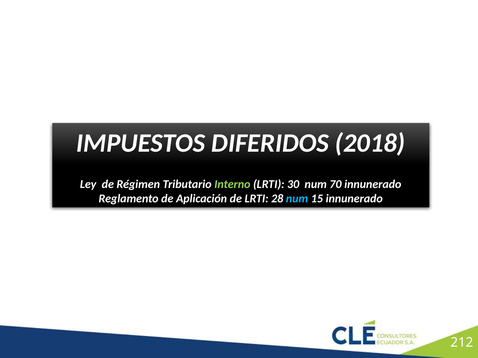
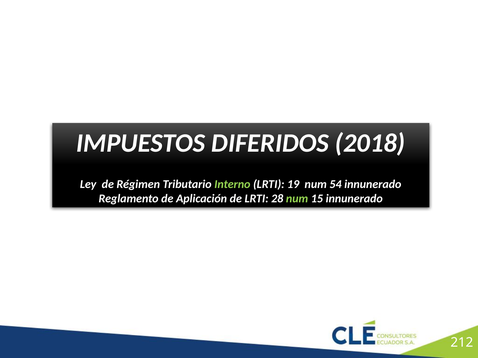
30: 30 -> 19
70: 70 -> 54
num at (297, 199) colour: light blue -> light green
